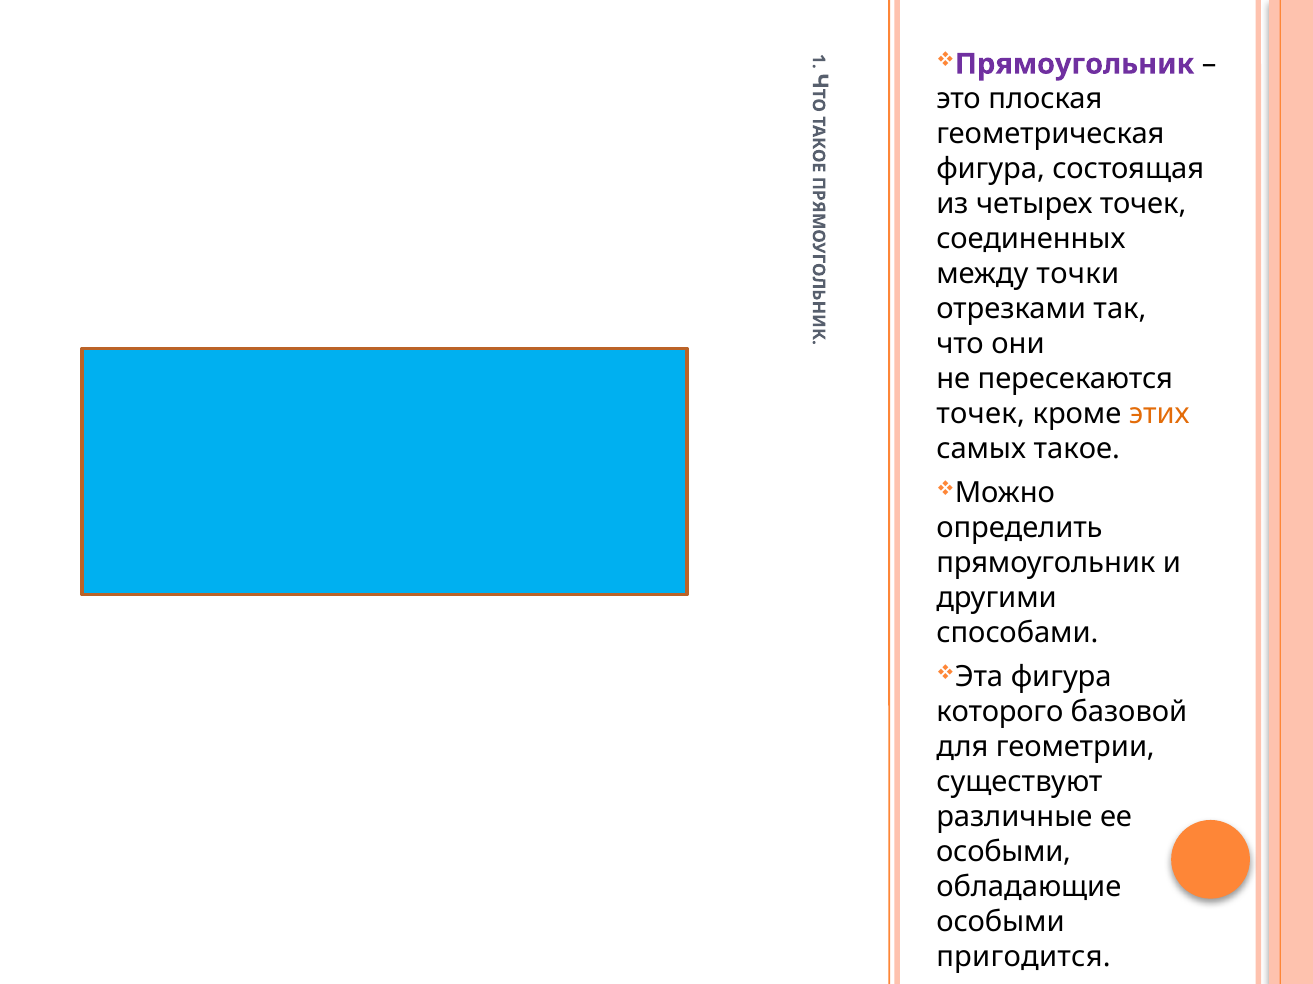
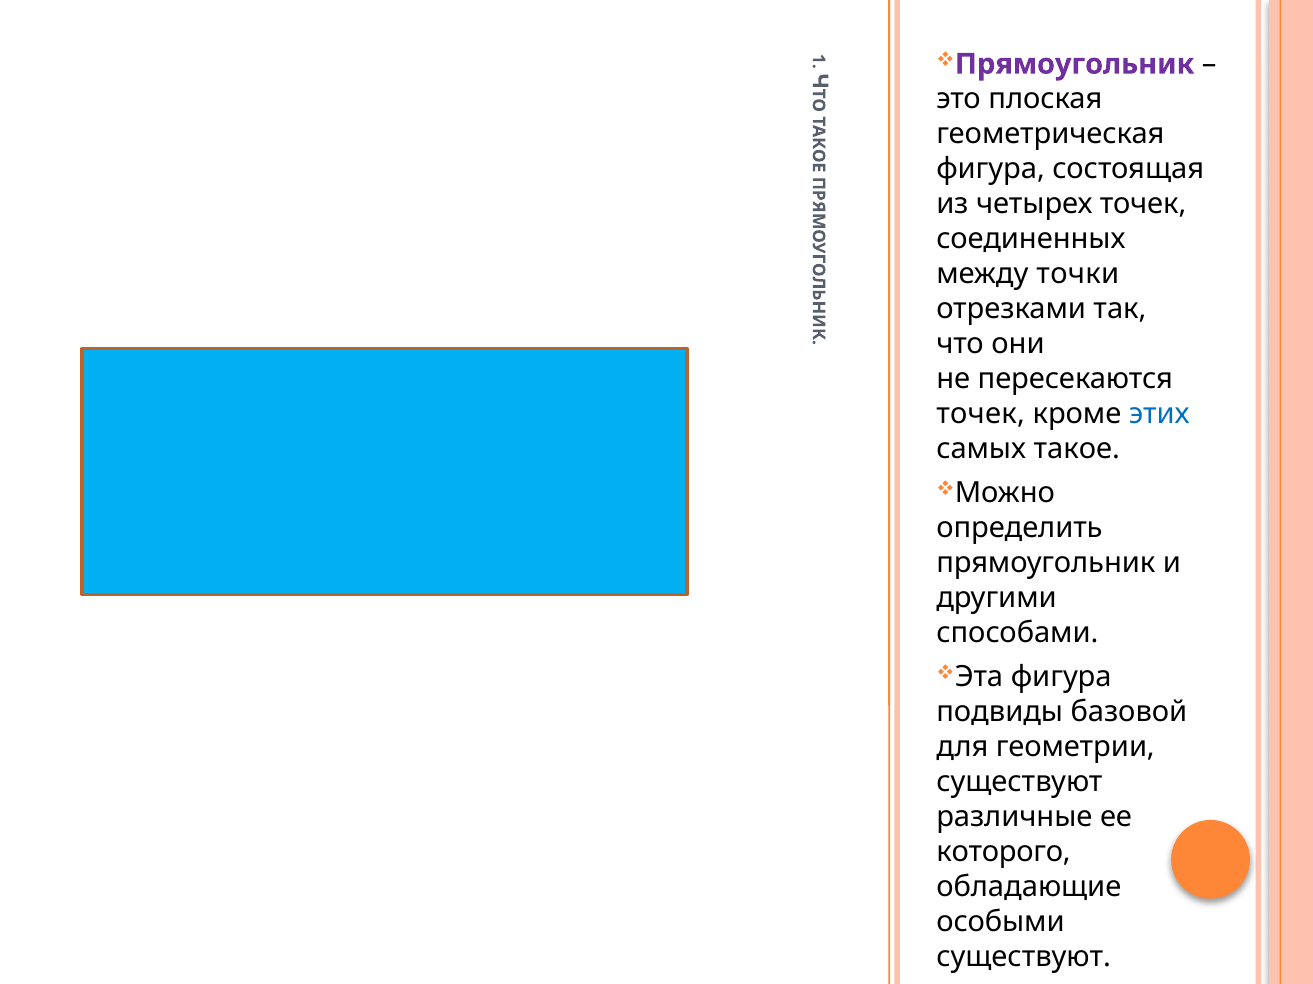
этих colour: orange -> blue
которого: которого -> подвиды
особыми at (1004, 852): особыми -> которого
пригодится at (1023, 957): пригодится -> существуют
